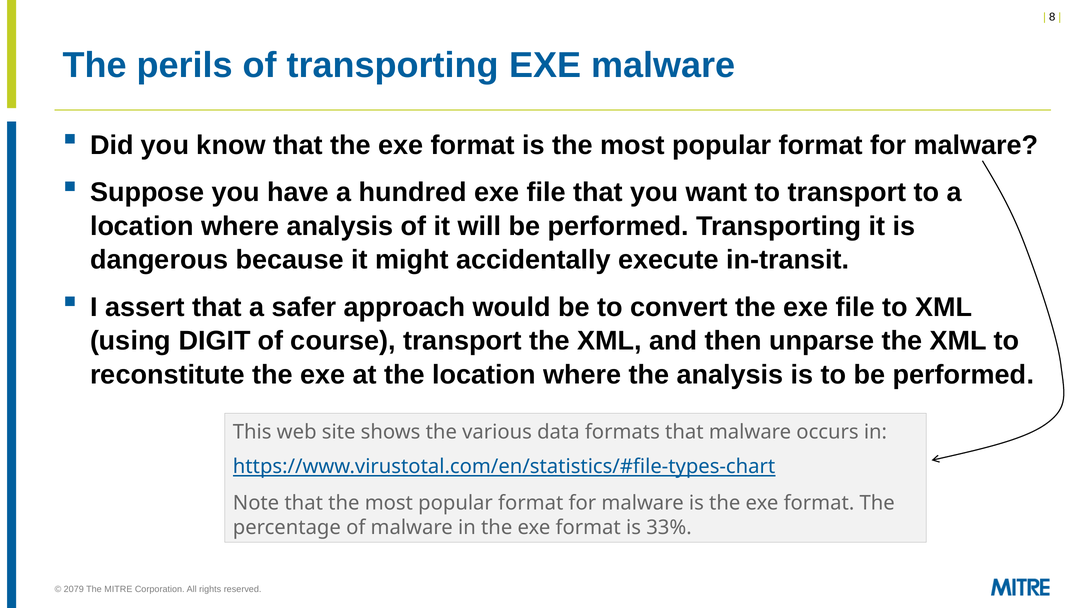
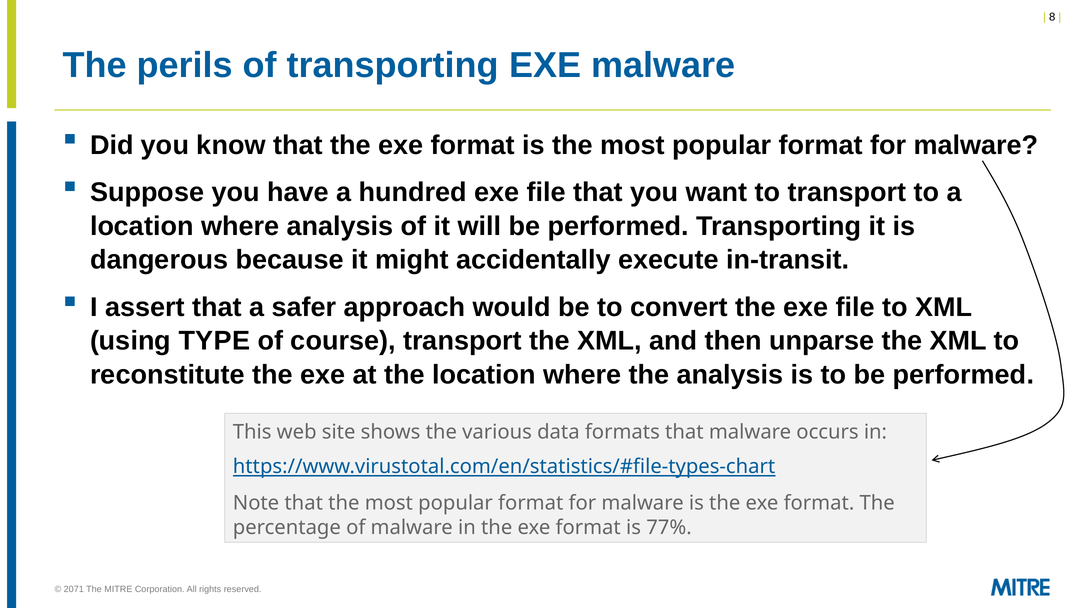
DIGIT: DIGIT -> TYPE
33%: 33% -> 77%
2079: 2079 -> 2071
